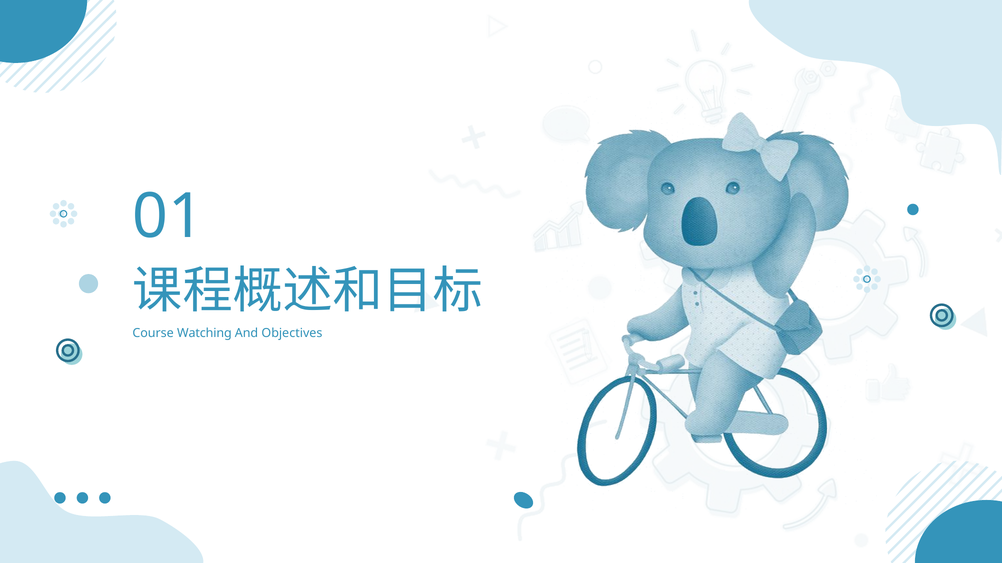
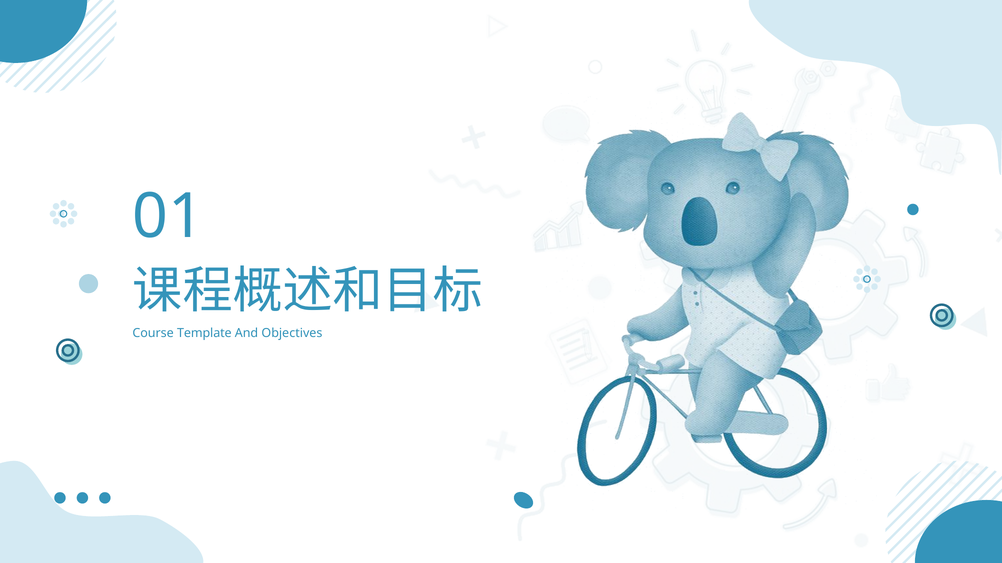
Watching: Watching -> Template
